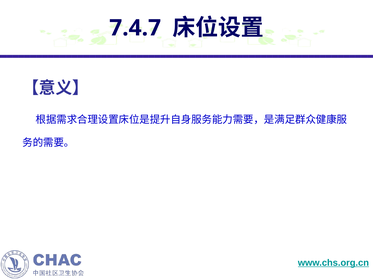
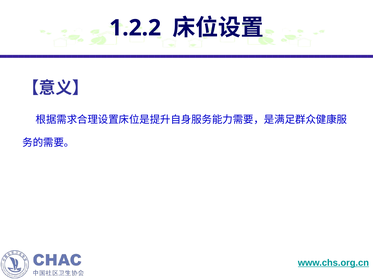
7.4.7: 7.4.7 -> 1.2.2
